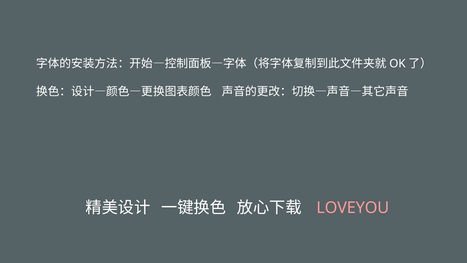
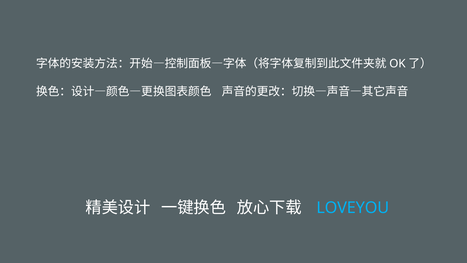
LOVEYOU colour: pink -> light blue
